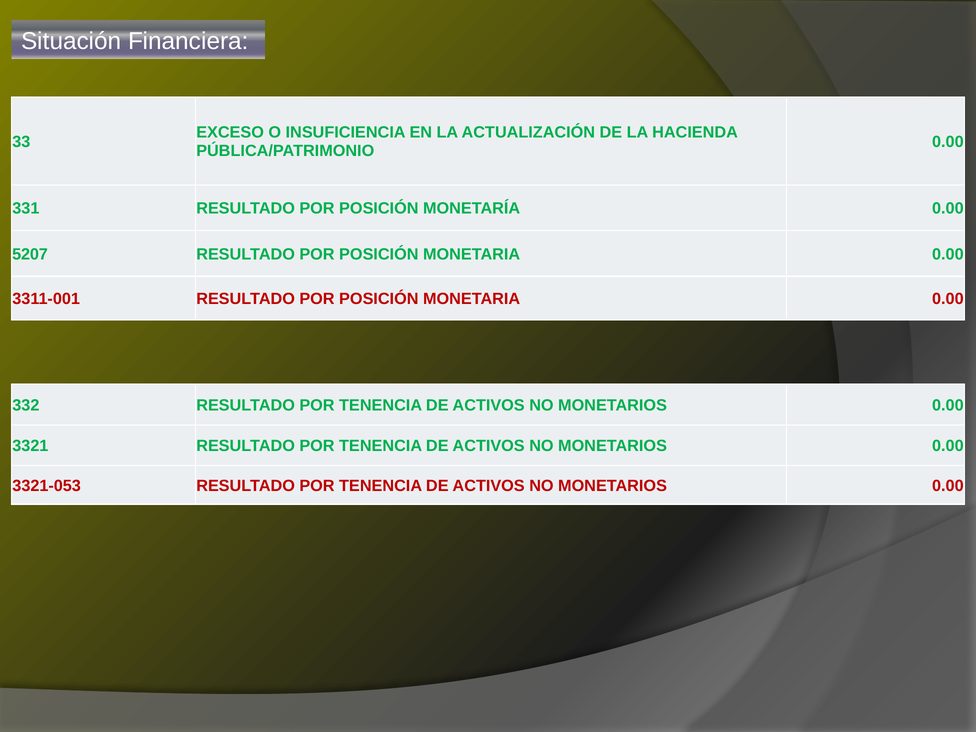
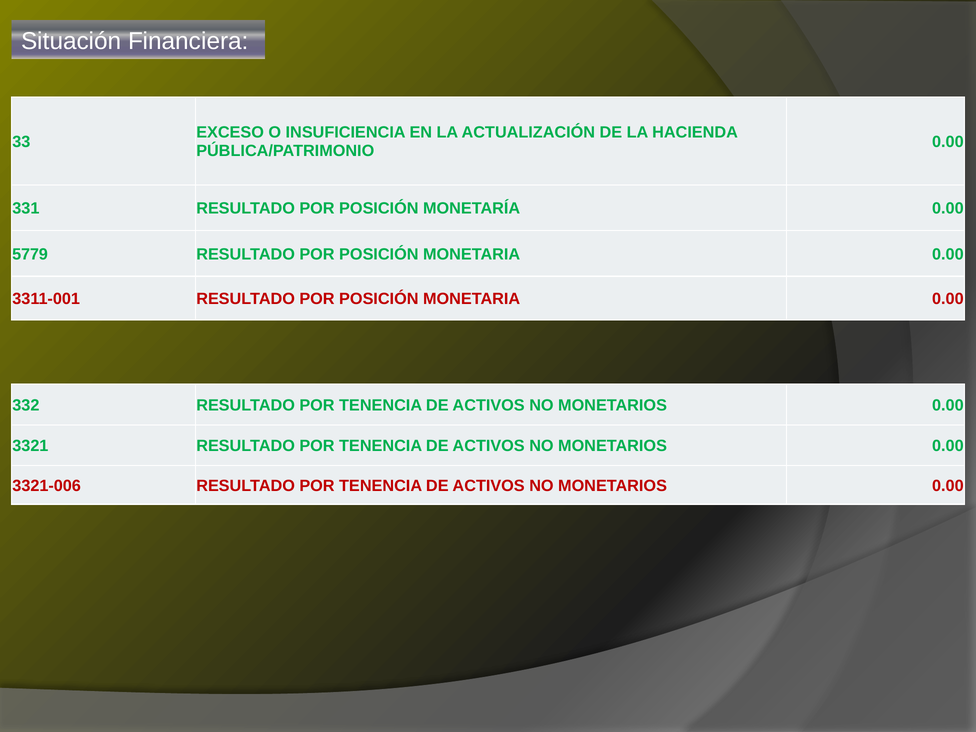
5207: 5207 -> 5779
3321-053: 3321-053 -> 3321-006
